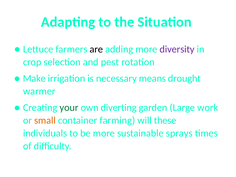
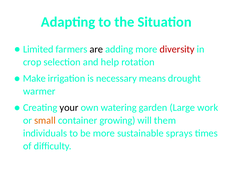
Lettuce: Lettuce -> Limited
diversity colour: purple -> red
pest: pest -> help
your colour: green -> black
diverting: diverting -> watering
farming: farming -> growing
these: these -> them
